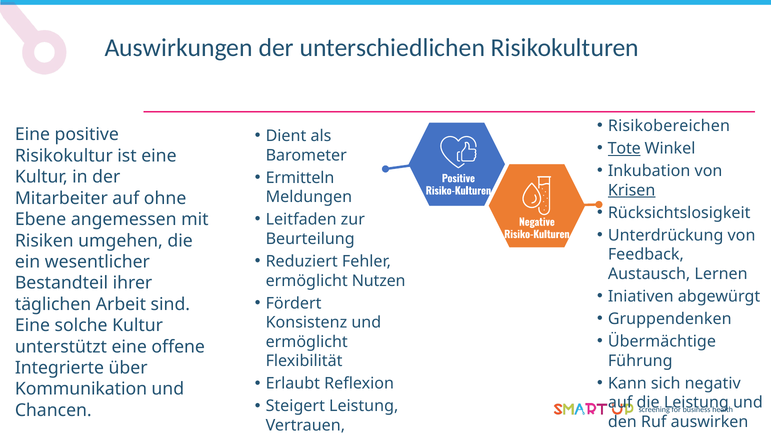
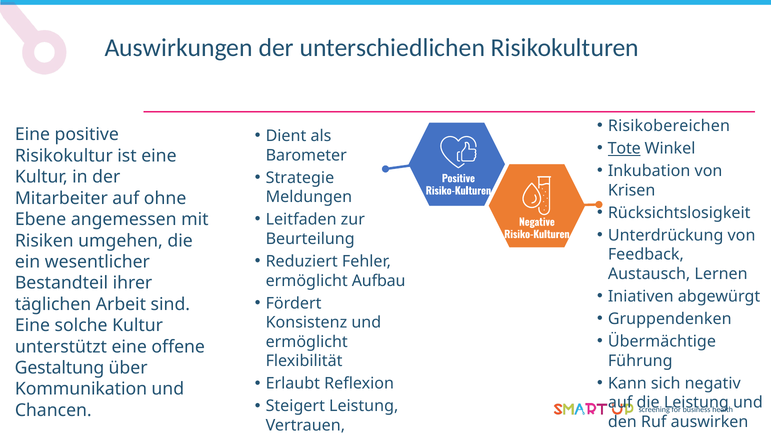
Ermitteln: Ermitteln -> Strategie
Krisen underline: present -> none
Nutzen: Nutzen -> Aufbau
Integrierte: Integrierte -> Gestaltung
